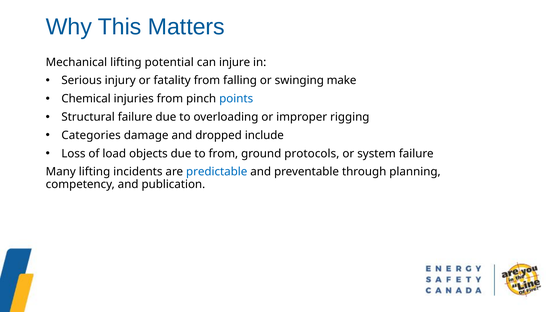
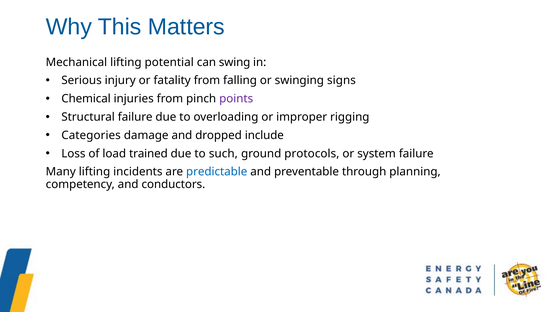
injure: injure -> swing
make: make -> signs
points colour: blue -> purple
objects: objects -> trained
to from: from -> such
publication: publication -> conductors
